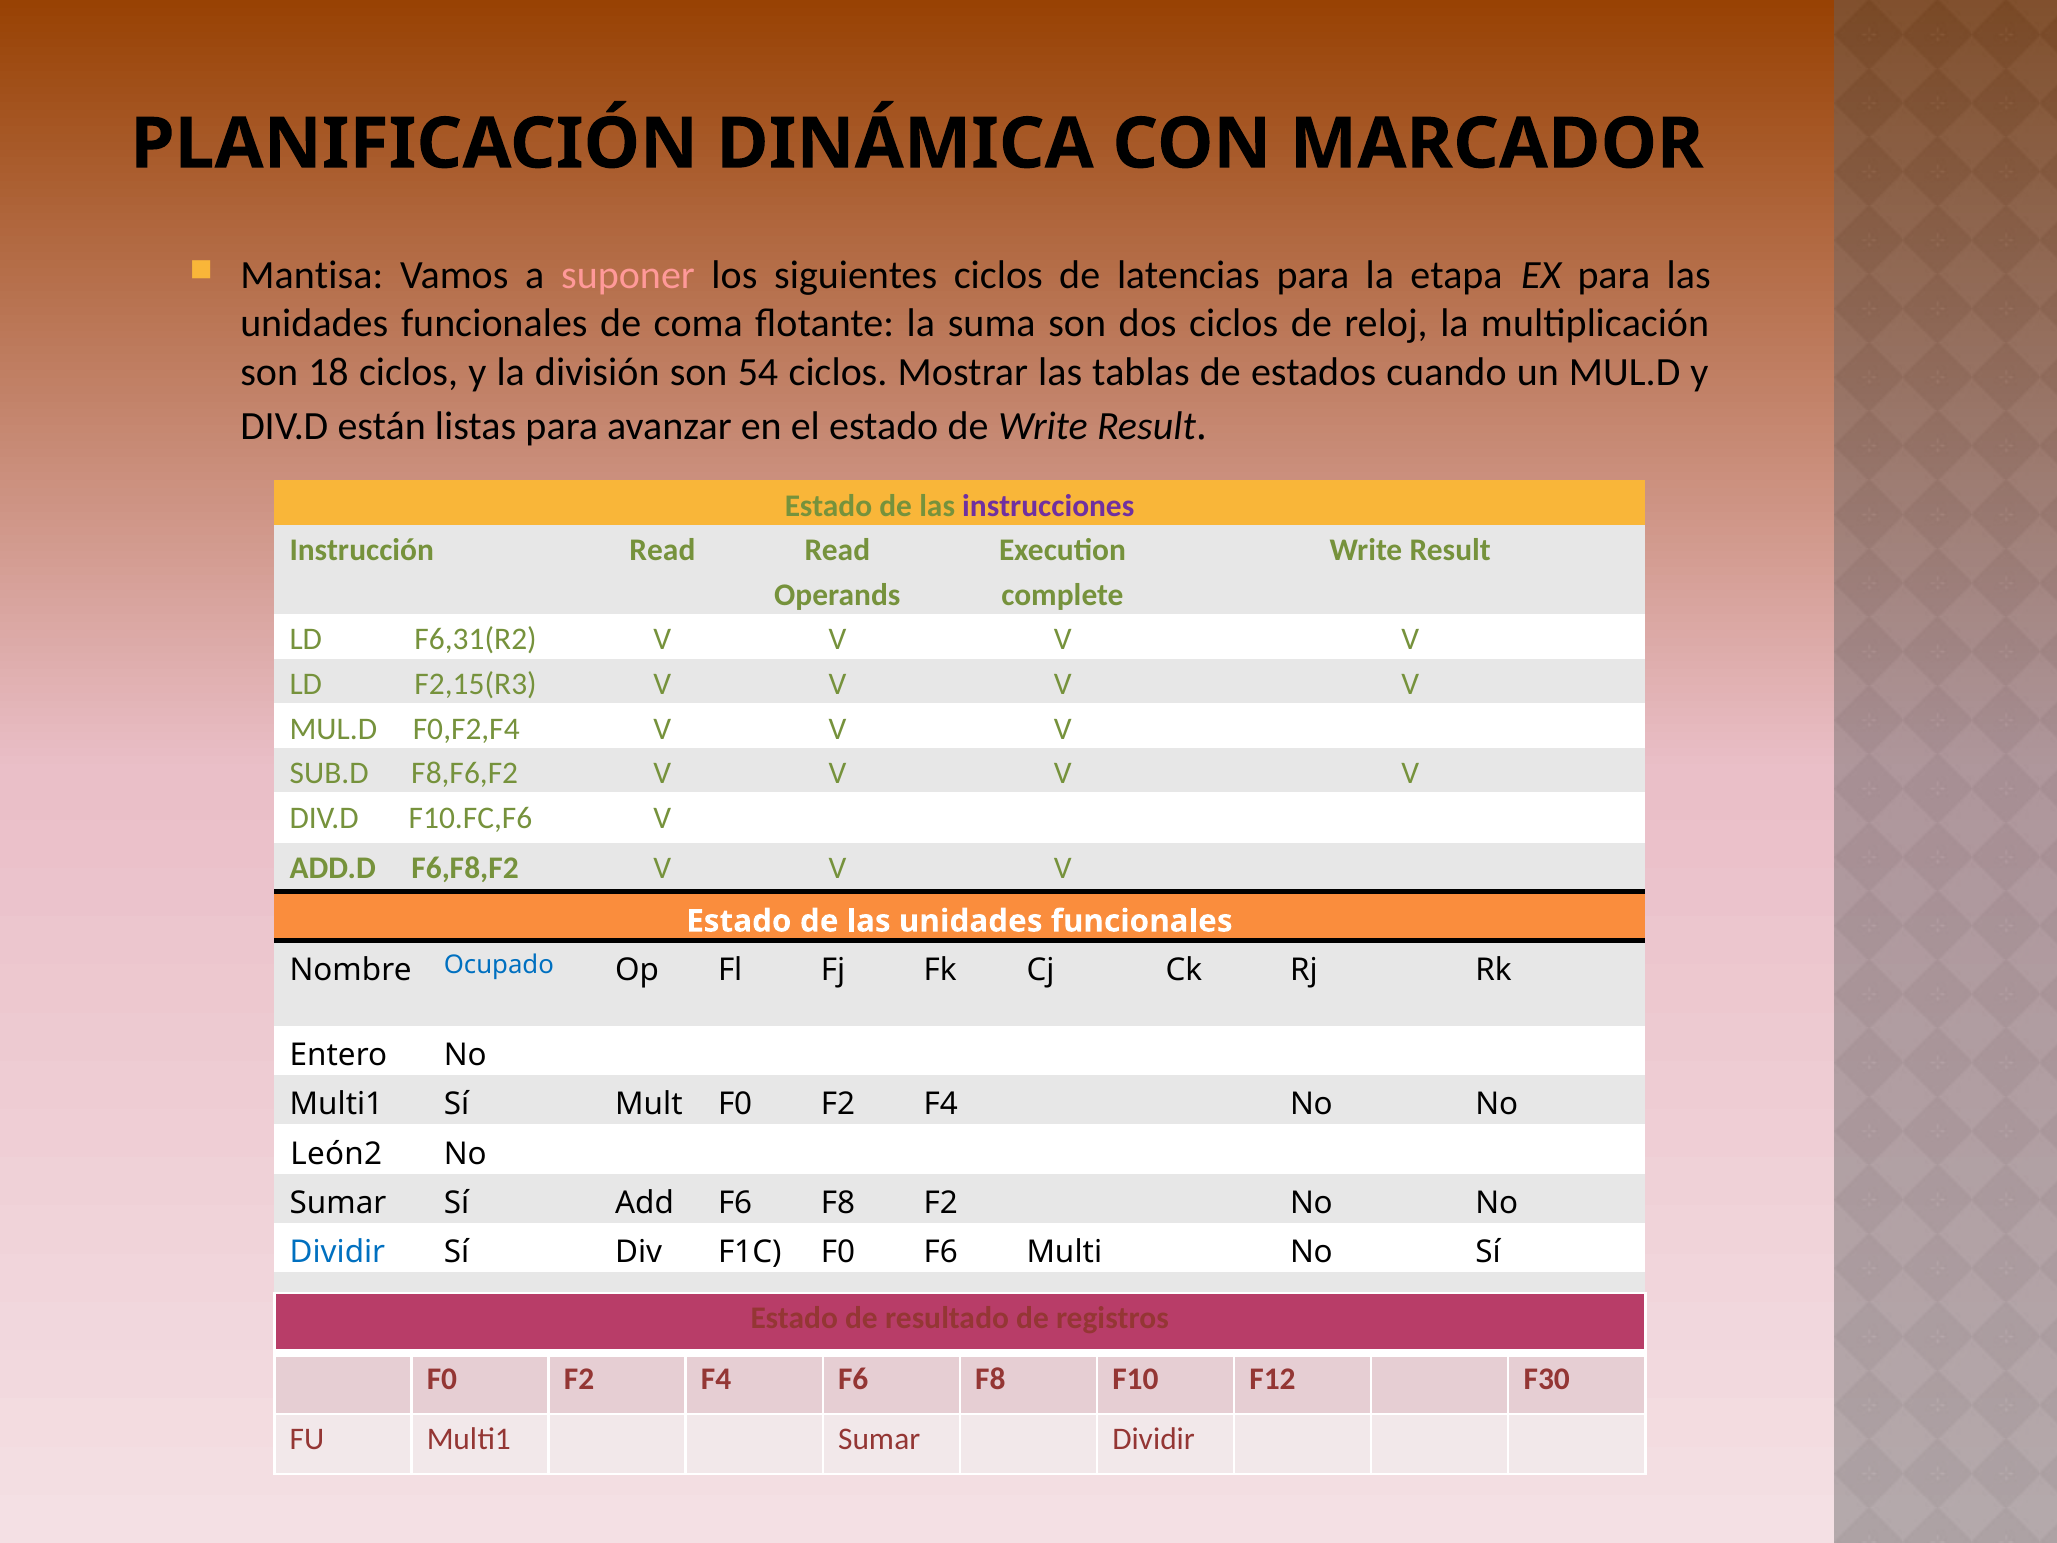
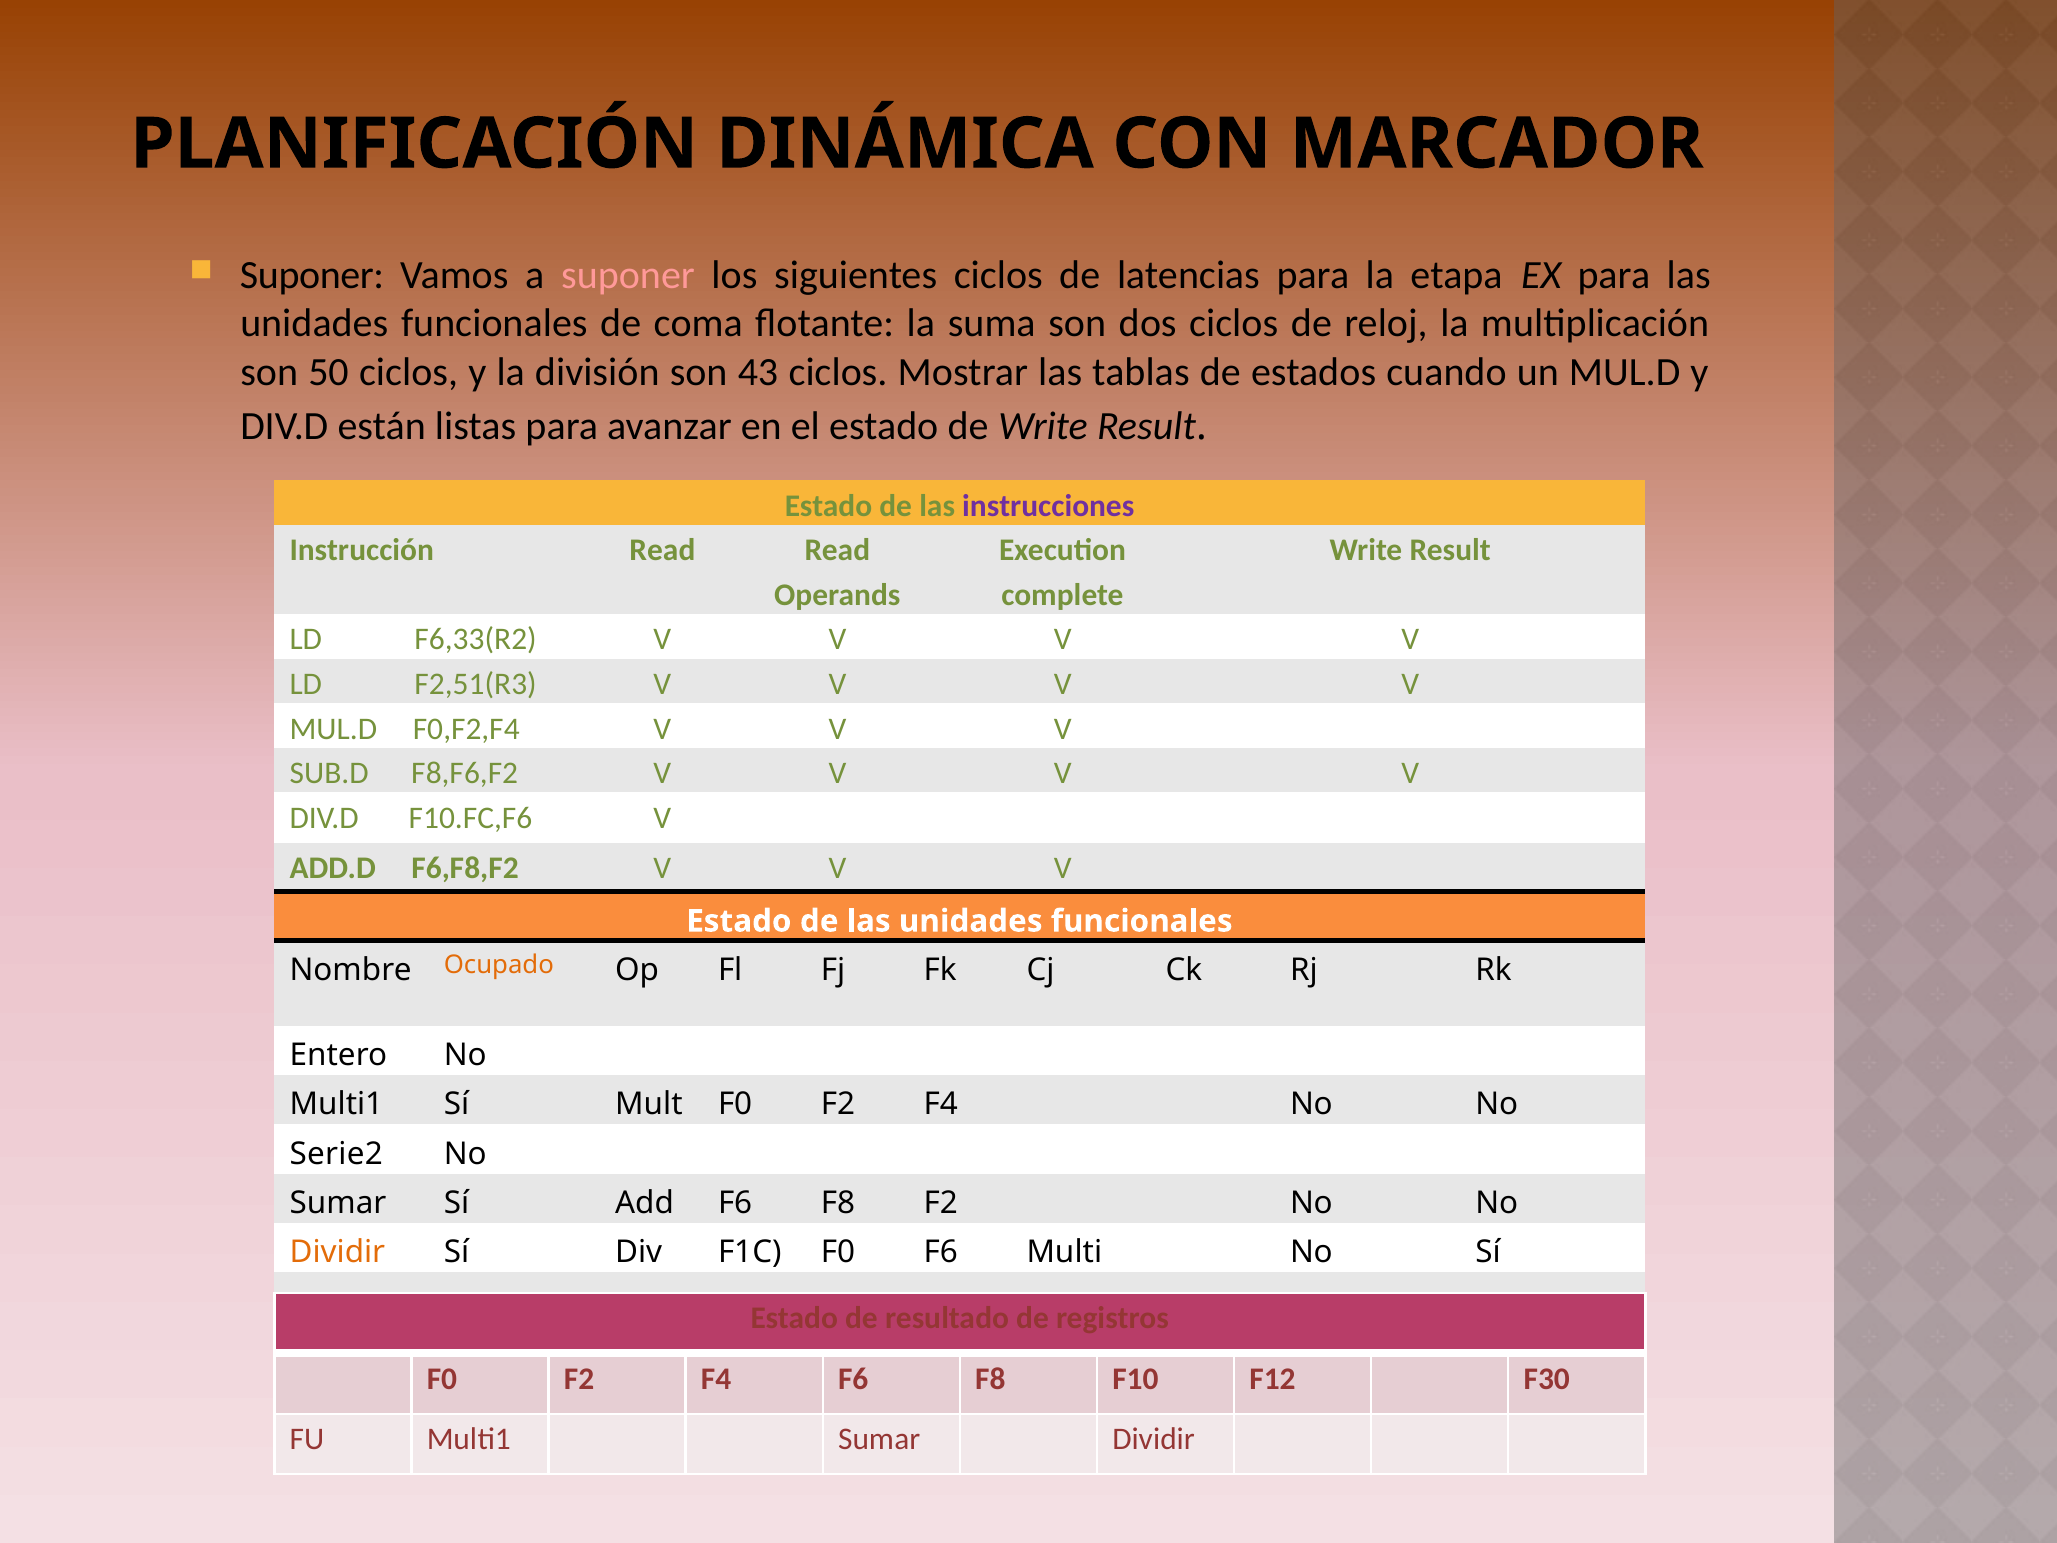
Mantisa at (312, 275): Mantisa -> Suponer
18: 18 -> 50
54: 54 -> 43
F6,31(R2: F6,31(R2 -> F6,33(R2
F2,15(R3: F2,15(R3 -> F2,51(R3
Ocupado colour: blue -> orange
León2: León2 -> Serie2
Dividir at (337, 1252) colour: blue -> orange
